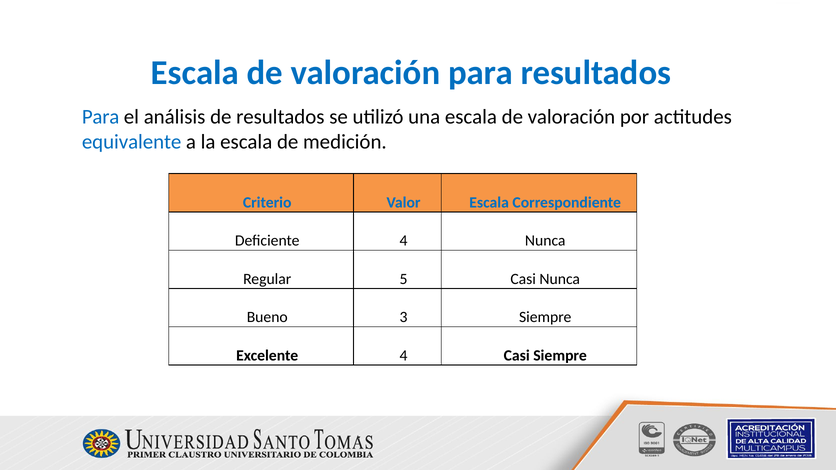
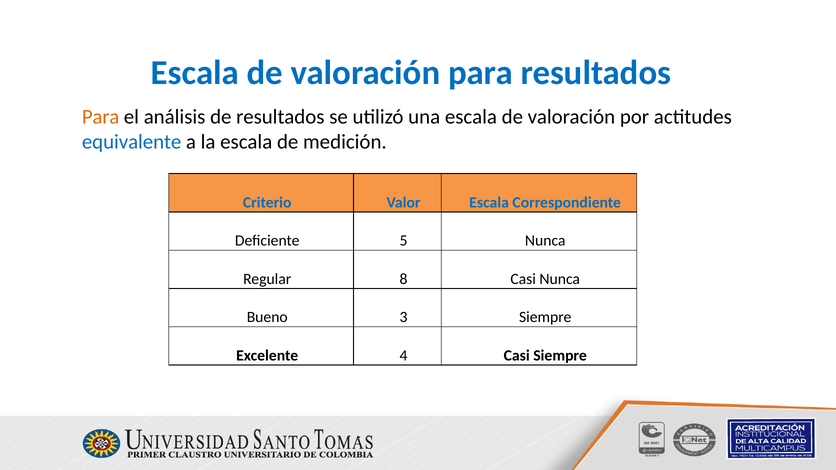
Para at (101, 117) colour: blue -> orange
Deficiente 4: 4 -> 5
5: 5 -> 8
